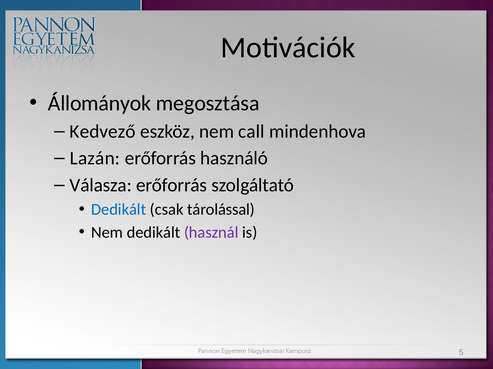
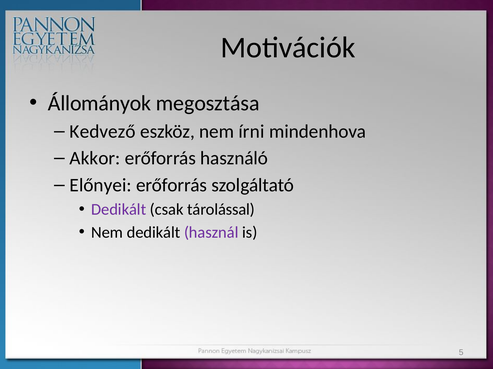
call: call -> írni
Lazán: Lazán -> Akkor
Válasza: Válasza -> Előnyei
Dedikált at (119, 210) colour: blue -> purple
